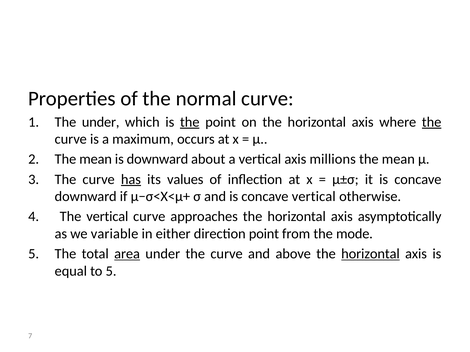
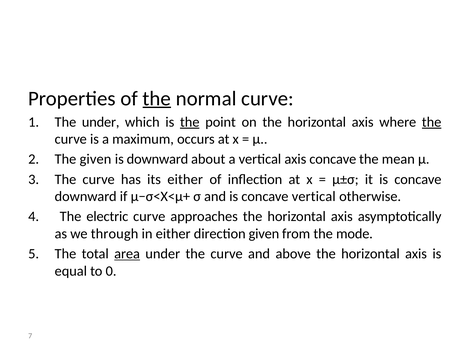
the at (157, 99) underline: none -> present
mean at (96, 159): mean -> given
axis millions: millions -> concave
has underline: present -> none
its values: values -> either
The vertical: vertical -> electric
variable: variable -> through
direction point: point -> given
horizontal at (370, 254) underline: present -> none
to 5: 5 -> 0
